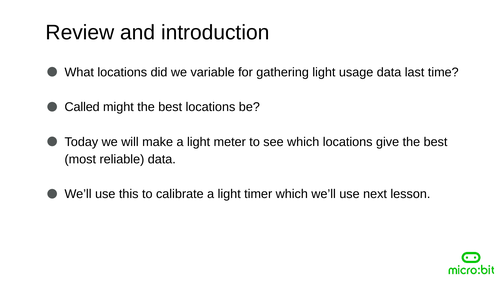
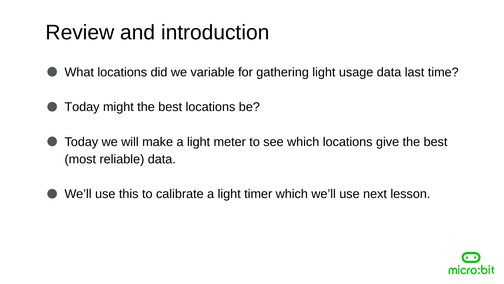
Called at (82, 107): Called -> Today
